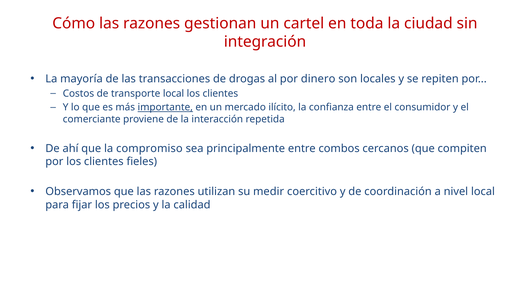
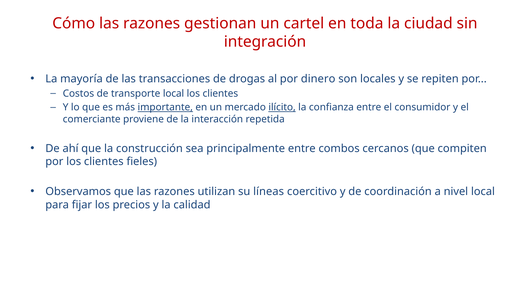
ilícito underline: none -> present
compromiso: compromiso -> construcción
medir: medir -> líneas
